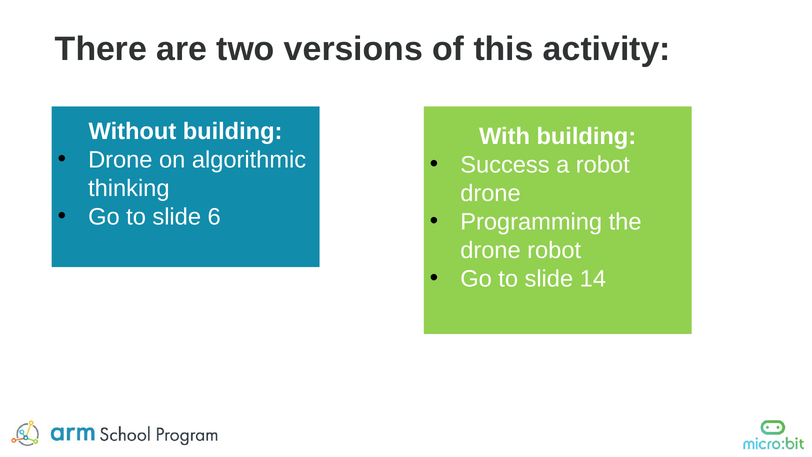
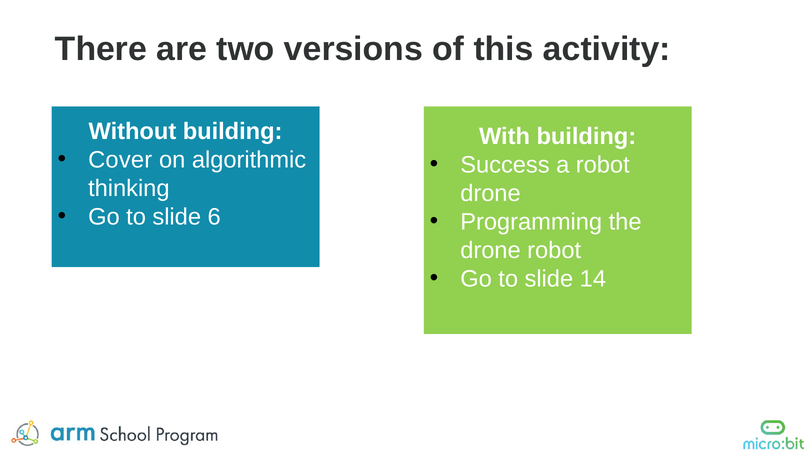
Drone at (120, 160): Drone -> Cover
